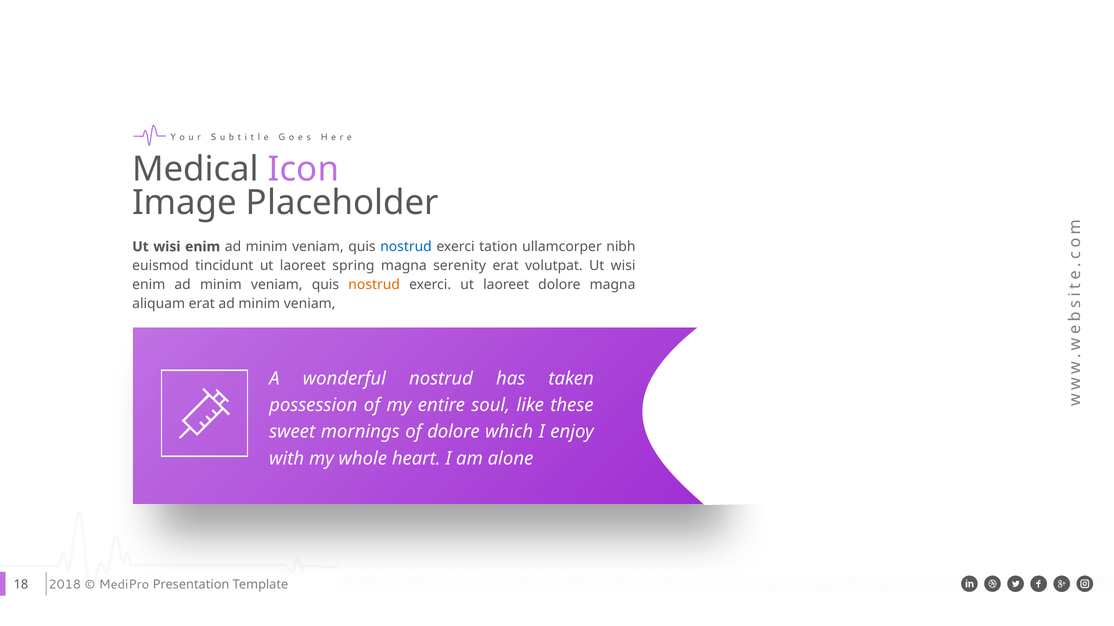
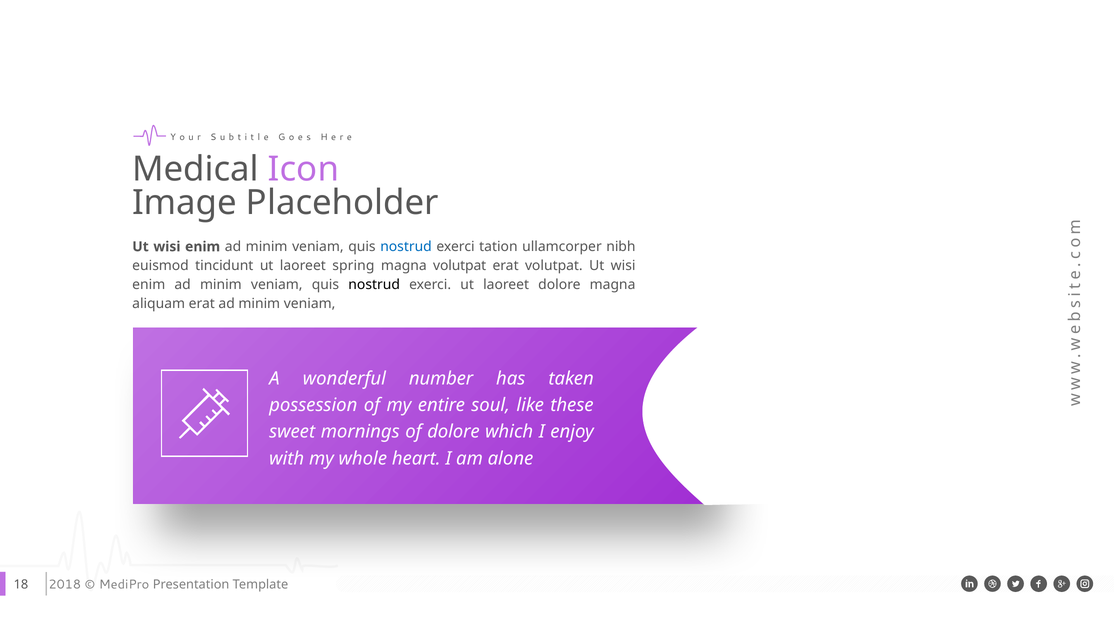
magna serenity: serenity -> volutpat
nostrud at (374, 285) colour: orange -> black
wonderful nostrud: nostrud -> number
